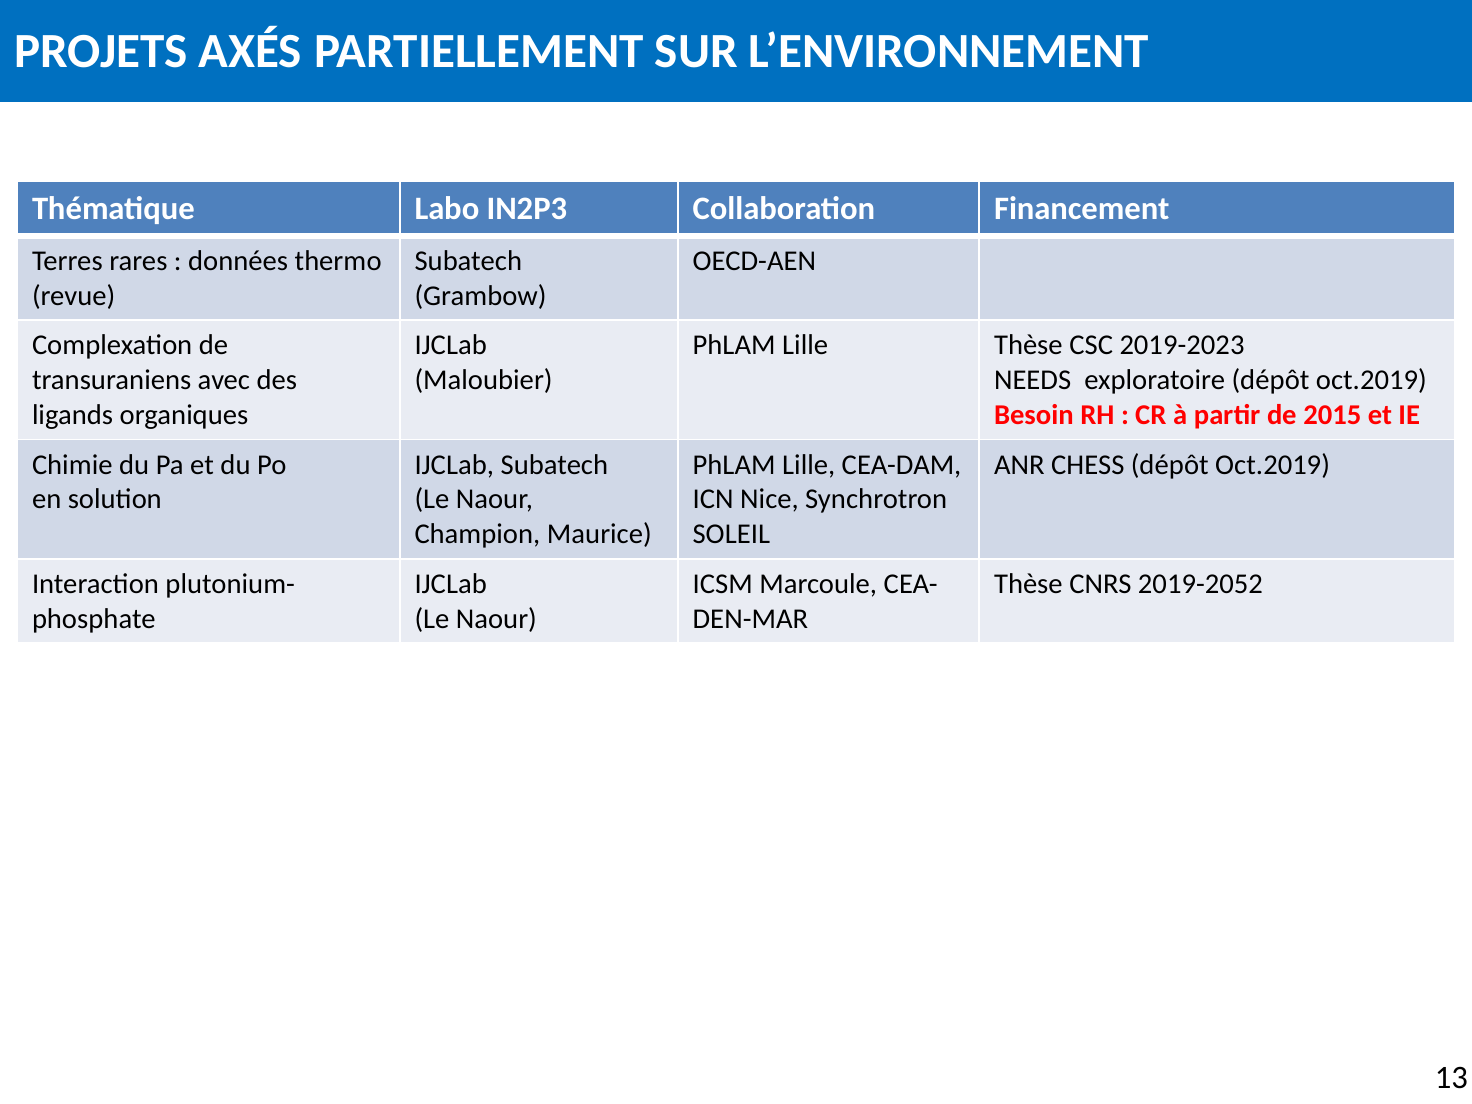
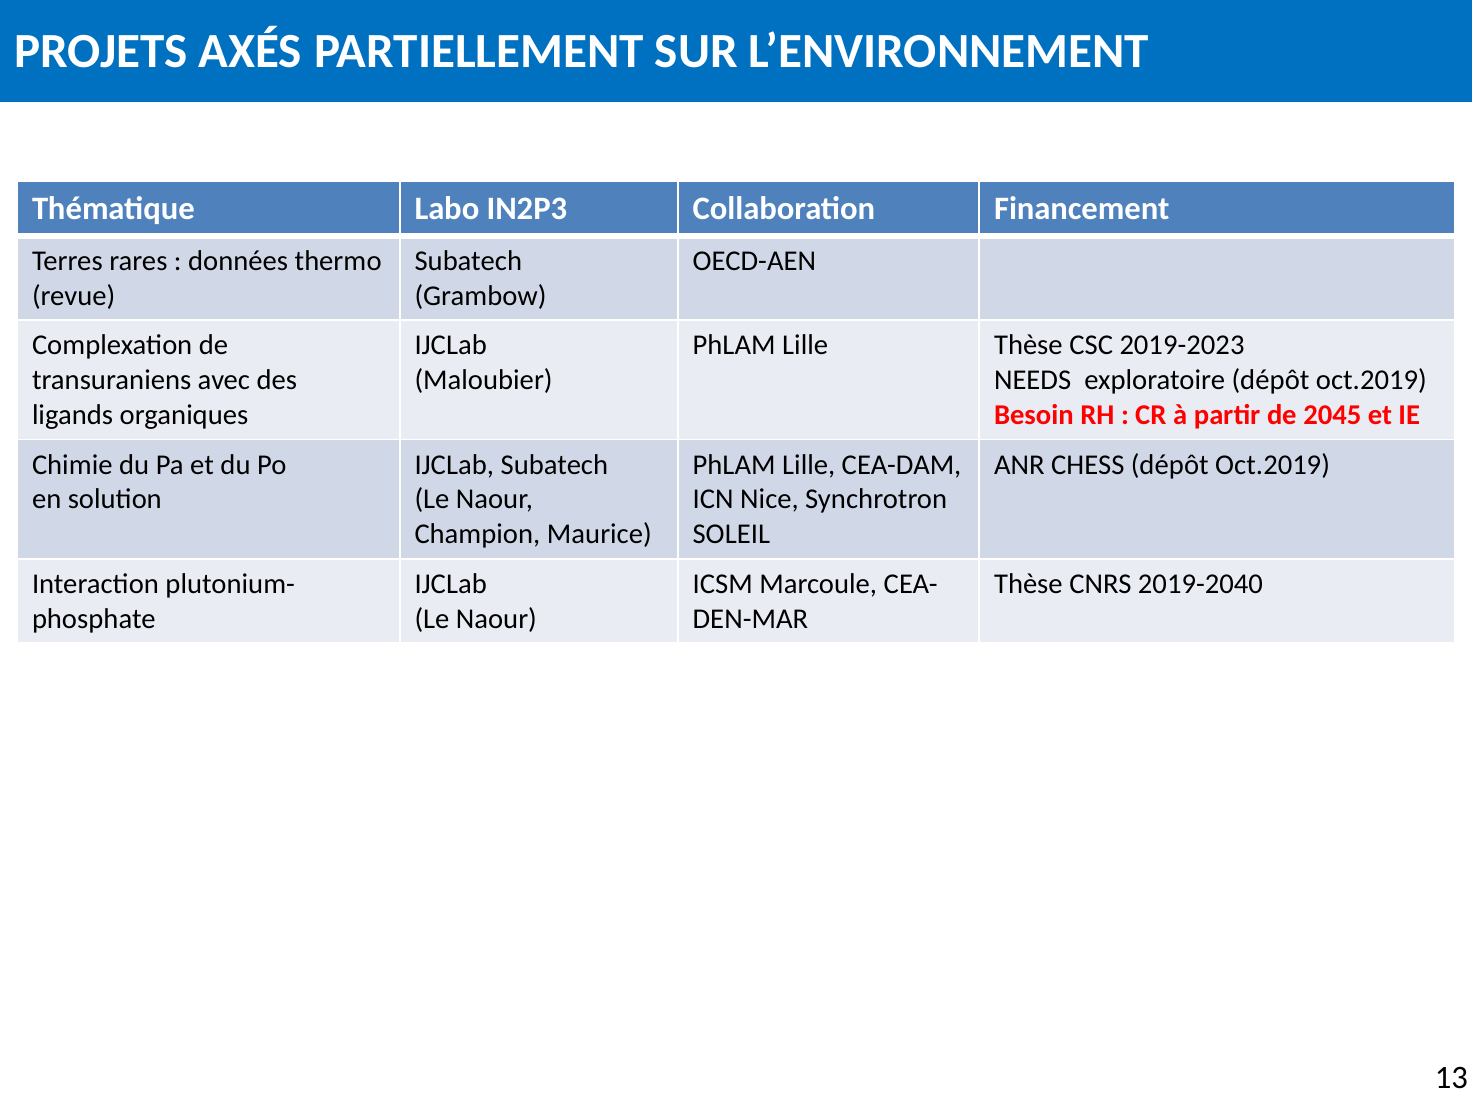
2015: 2015 -> 2045
2019-2052: 2019-2052 -> 2019-2040
